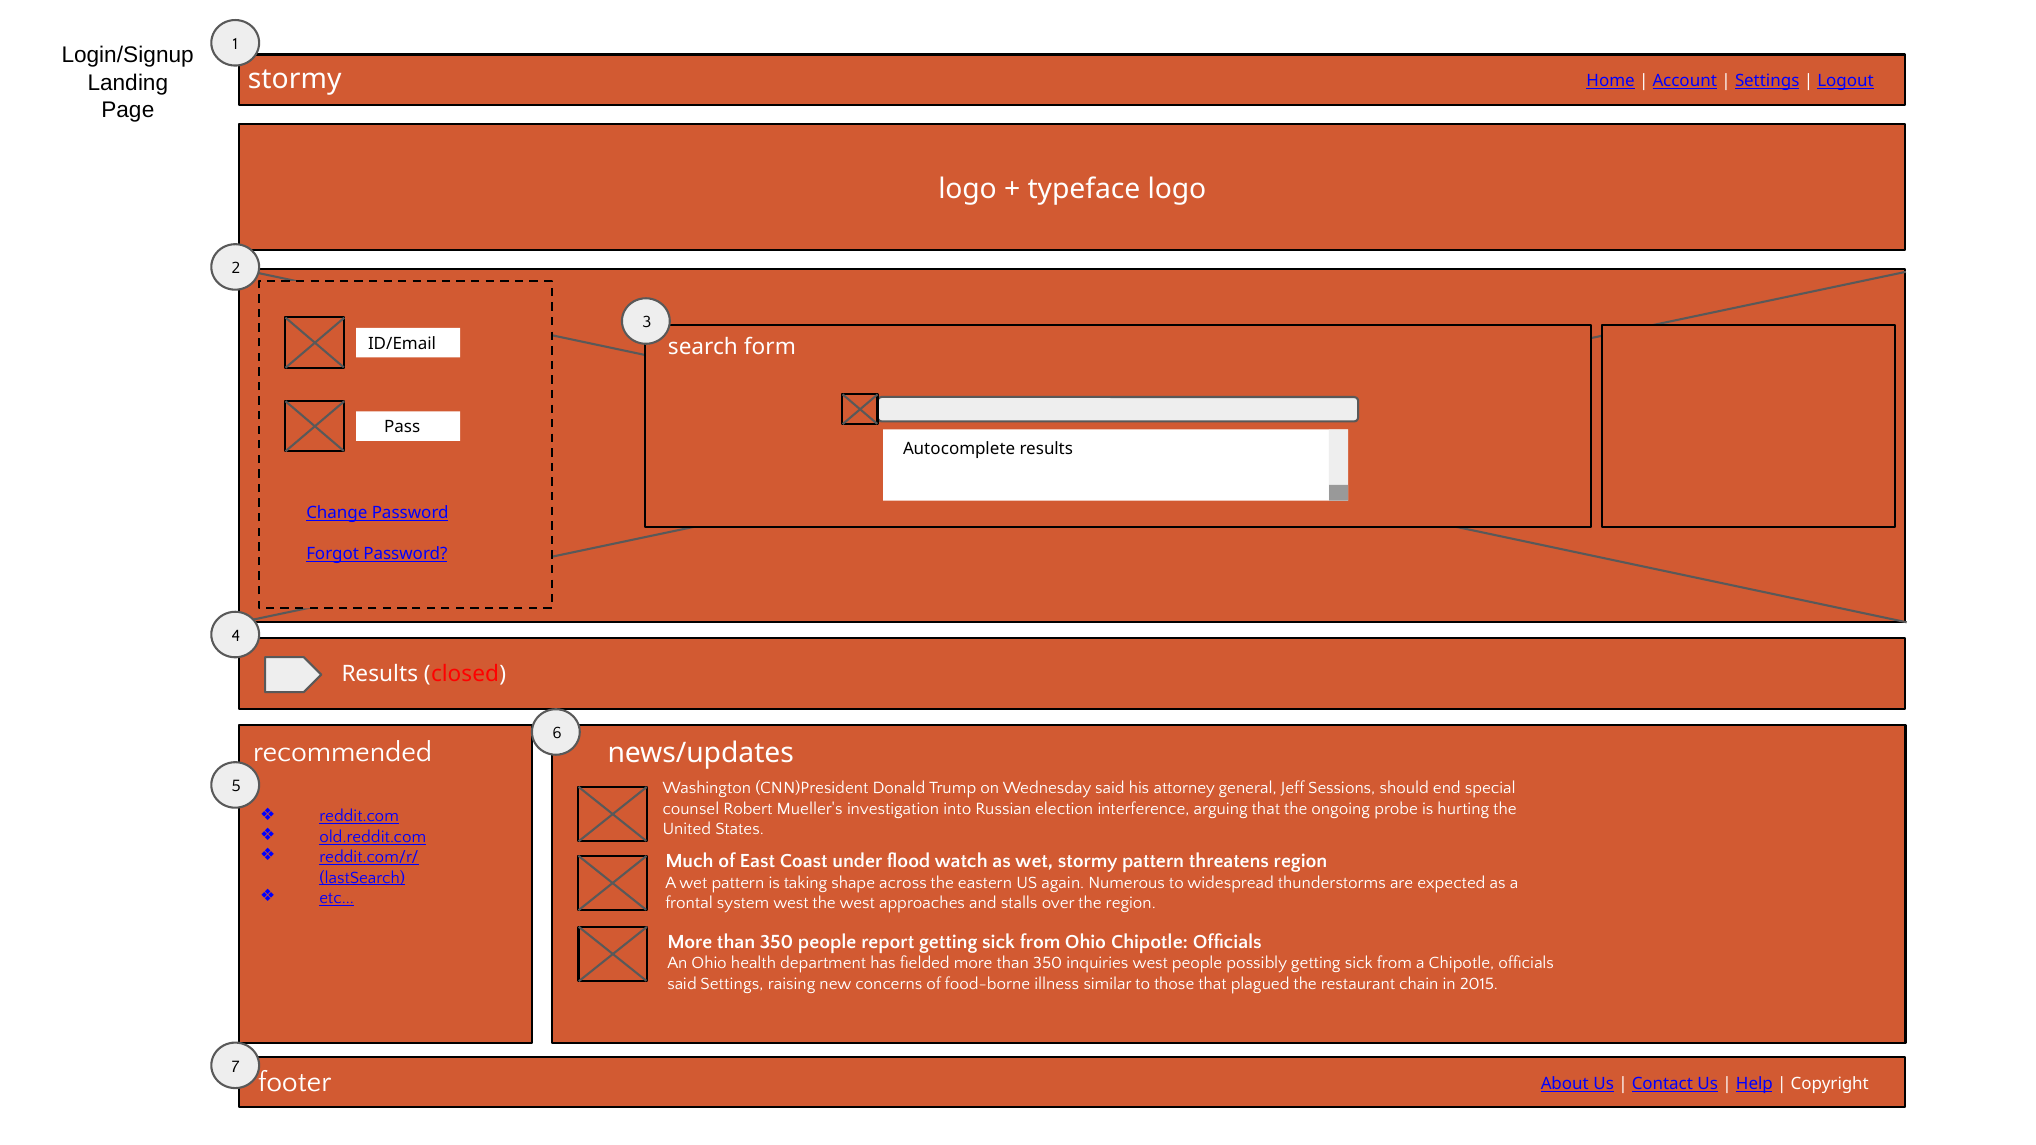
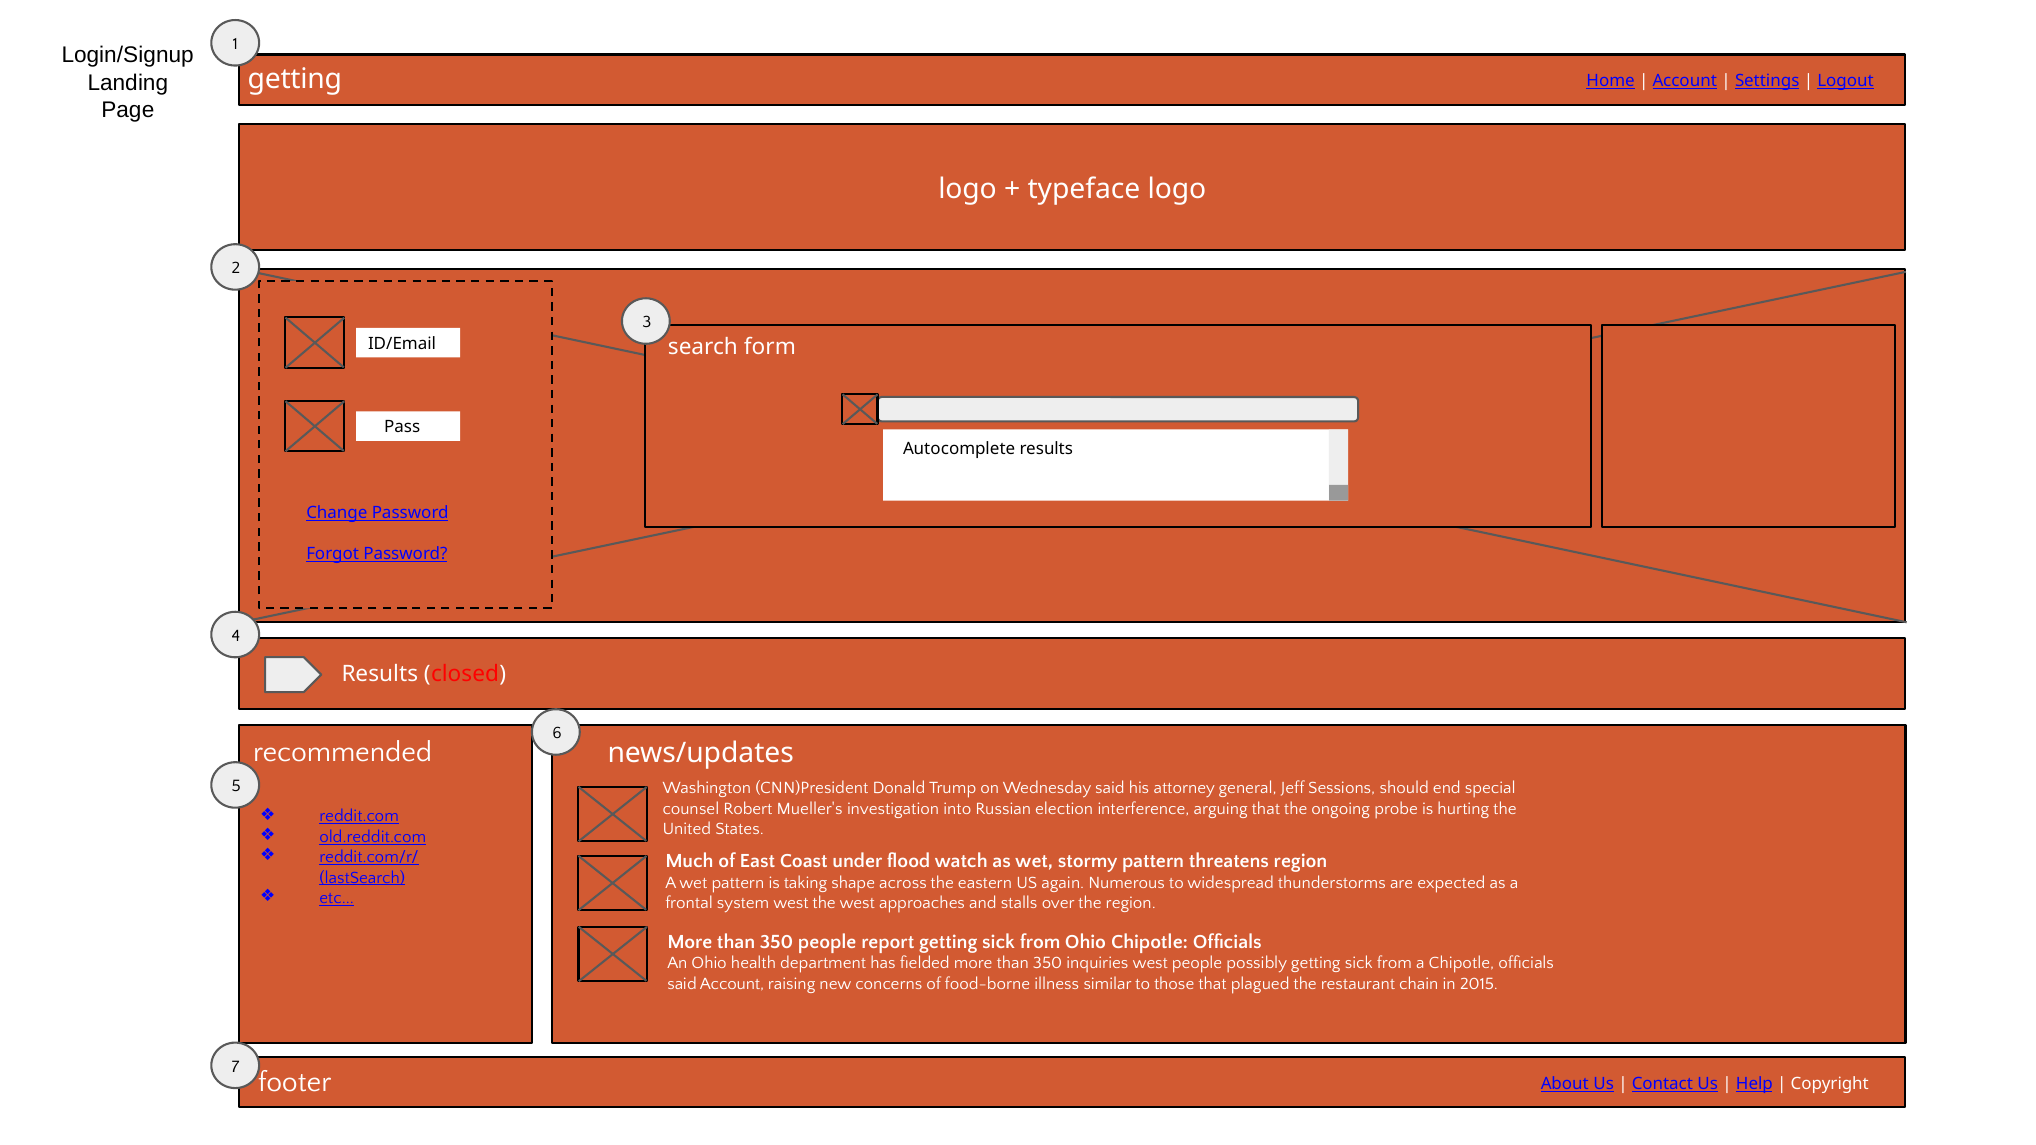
stormy at (295, 79): stormy -> getting
said Settings: Settings -> Account
